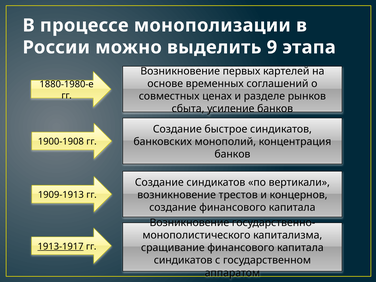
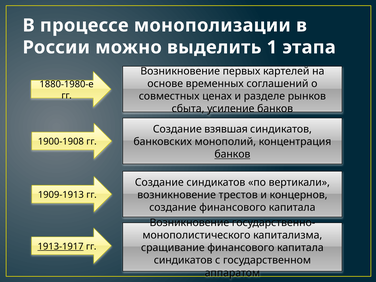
9: 9 -> 1
быстрое: быстрое -> взявшая
банков at (232, 154) underline: none -> present
